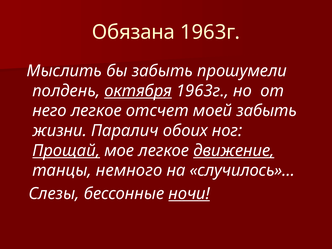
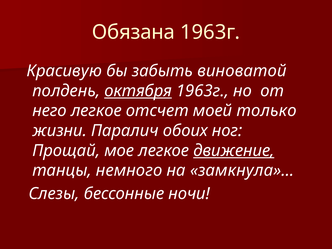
Мыслить: Мыслить -> Красивую
прошумели: прошумели -> виноватой
моей забыть: забыть -> только
Прощай underline: present -> none
случилось»…: случилось»… -> замкнула»…
ночи underline: present -> none
